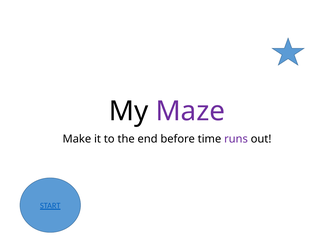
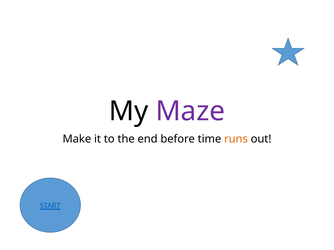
runs colour: purple -> orange
